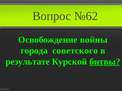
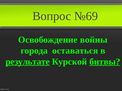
№62: №62 -> №69
советского: советского -> оставаться
результате underline: none -> present
